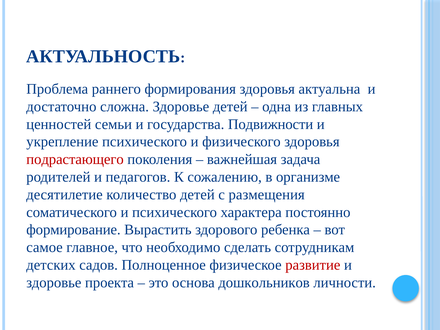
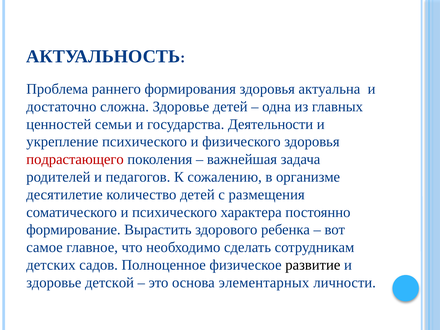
Подвижности: Подвижности -> Деятельности
развитие colour: red -> black
проекта: проекта -> детской
дошкольников: дошкольников -> элементарных
